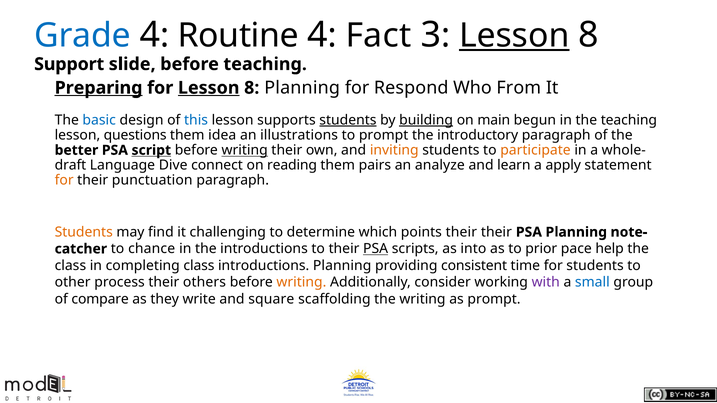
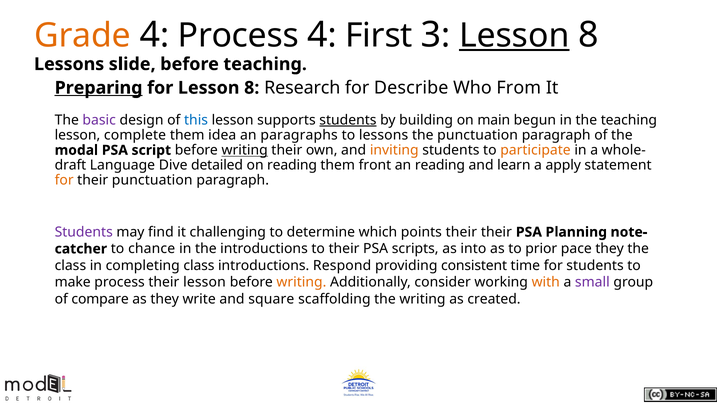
Grade colour: blue -> orange
4 Routine: Routine -> Process
Fact: Fact -> First
Support at (69, 64): Support -> Lessons
Lesson at (209, 88) underline: present -> none
8 Planning: Planning -> Research
Respond: Respond -> Describe
basic colour: blue -> purple
building underline: present -> none
questions: questions -> complete
illustrations: illustrations -> paragraphs
to prompt: prompt -> lessons
the introductory: introductory -> punctuation
better: better -> modal
script underline: present -> none
connect: connect -> detailed
pairs: pairs -> front
an analyze: analyze -> reading
Students at (84, 232) colour: orange -> purple
PSA at (376, 249) underline: present -> none
pace help: help -> they
introductions Planning: Planning -> Respond
other: other -> make
their others: others -> lesson
with colour: purple -> orange
small colour: blue -> purple
as prompt: prompt -> created
